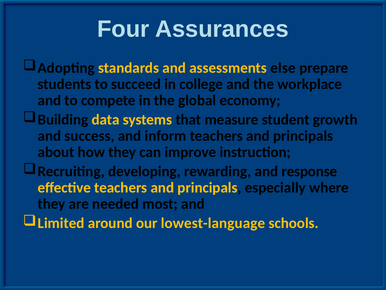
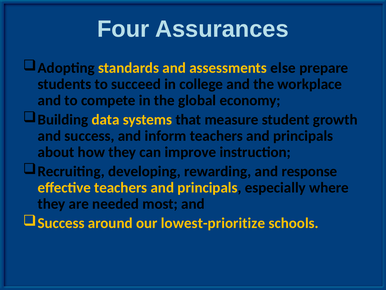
Limited at (61, 223): Limited -> Success
lowest-language: lowest-language -> lowest-prioritize
